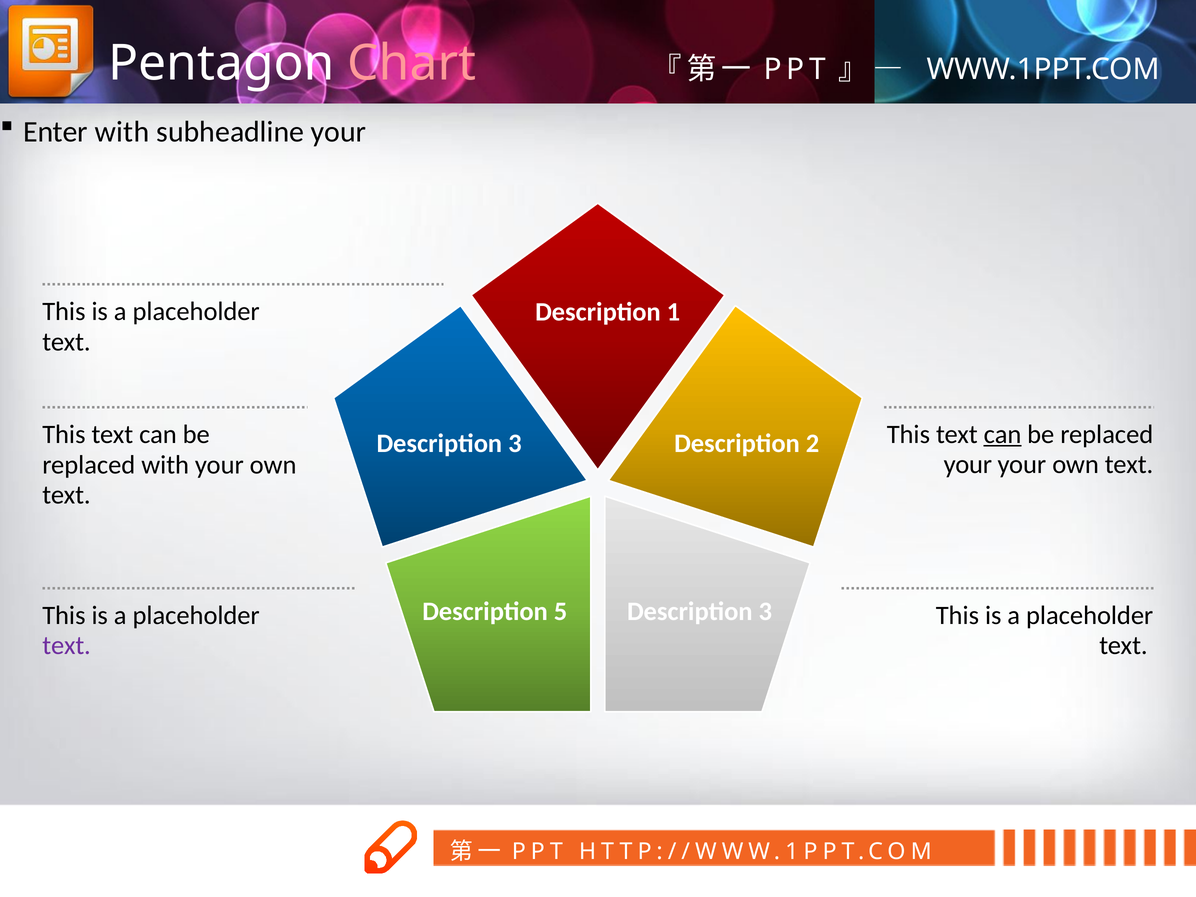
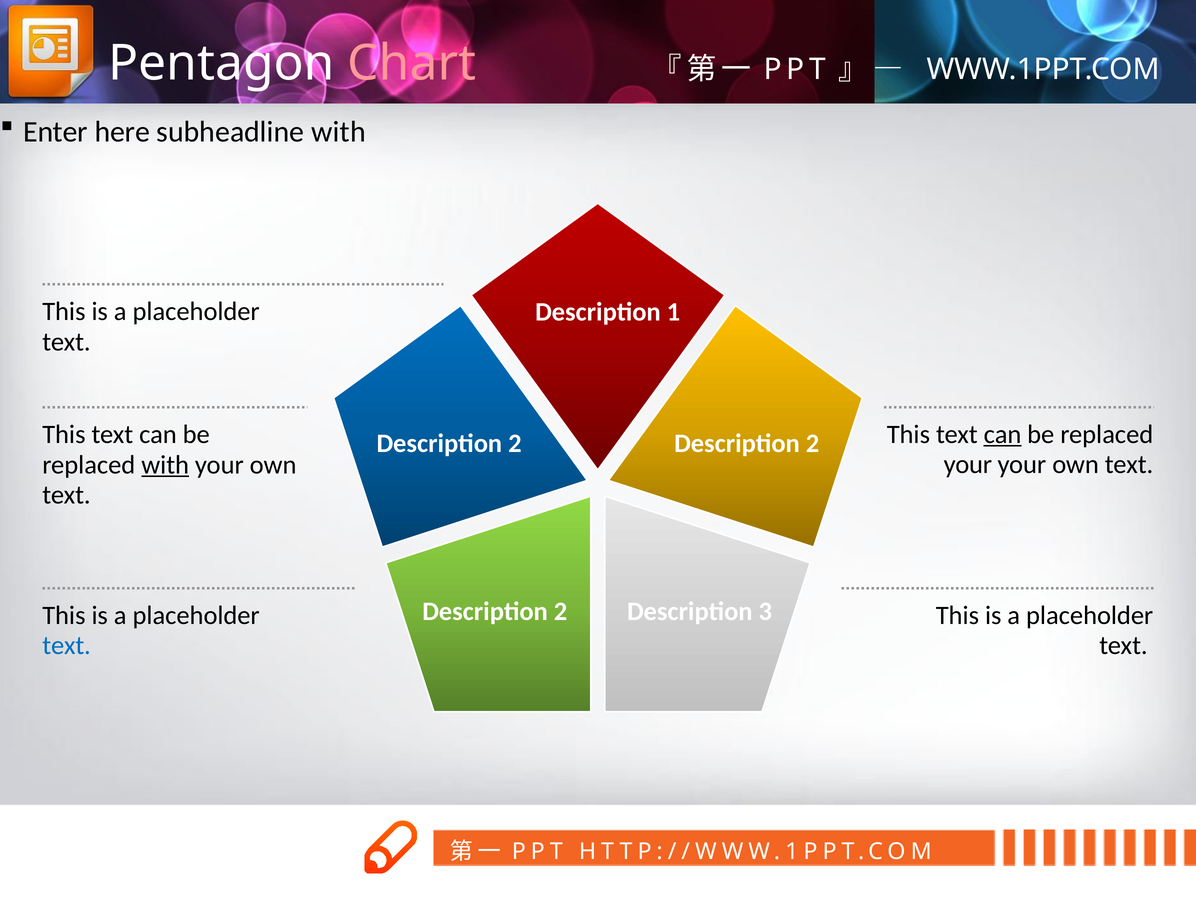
Enter with: with -> here
subheadline your: your -> with
3 at (515, 444): 3 -> 2
with at (165, 465) underline: none -> present
5 at (561, 611): 5 -> 2
text at (67, 646) colour: purple -> blue
